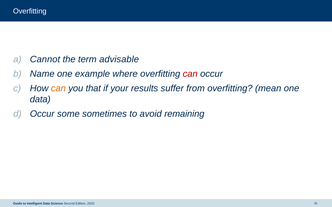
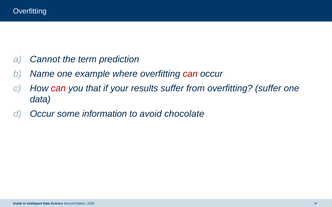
advisable: advisable -> prediction
can at (58, 89) colour: orange -> red
overfitting mean: mean -> suffer
sometimes: sometimes -> information
remaining: remaining -> chocolate
